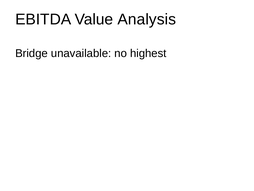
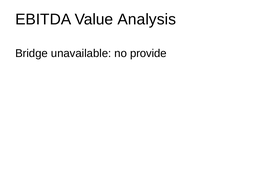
highest: highest -> provide
